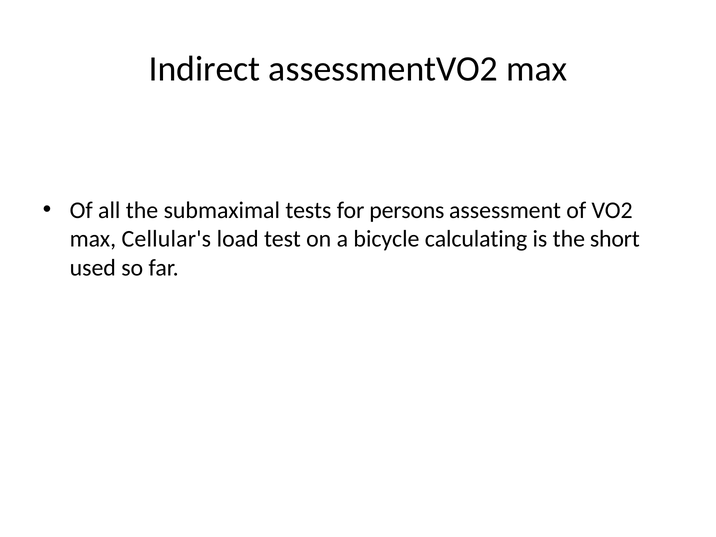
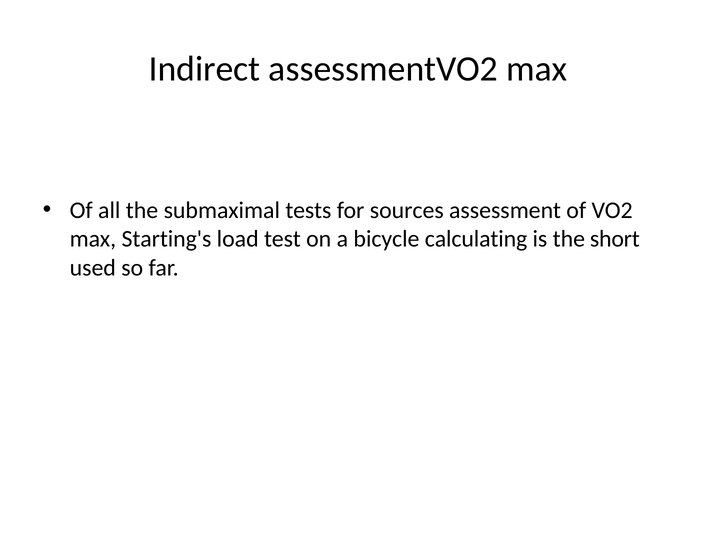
persons: persons -> sources
Cellular's: Cellular's -> Starting's
